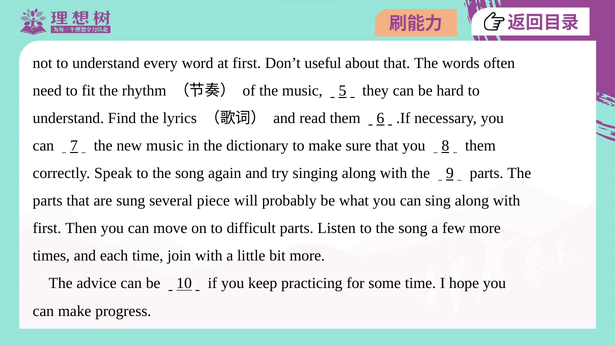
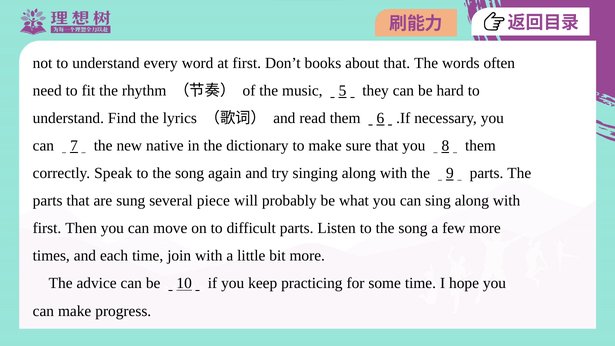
useful: useful -> books
new music: music -> native
